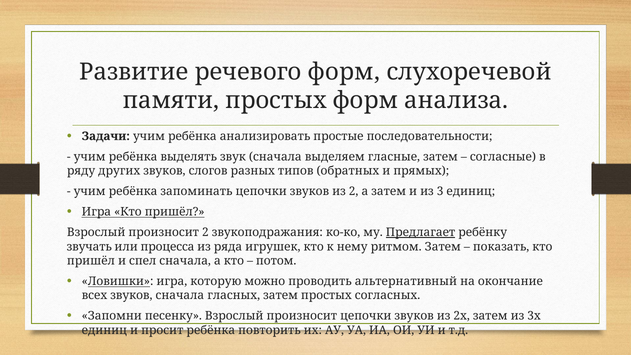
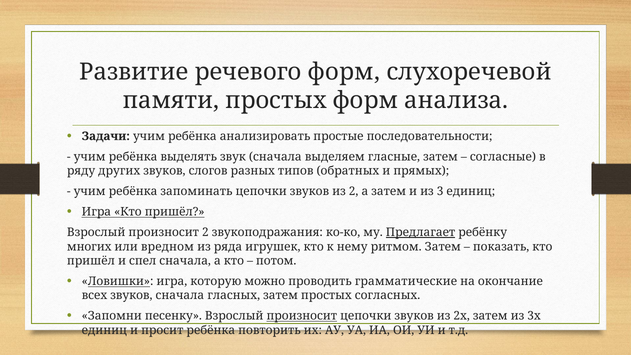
звучать: звучать -> многих
процесса: процесса -> вредном
альтернативный: альтернативный -> грамматические
произносит at (302, 316) underline: none -> present
